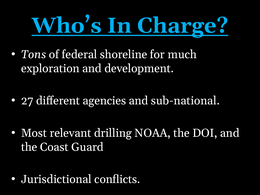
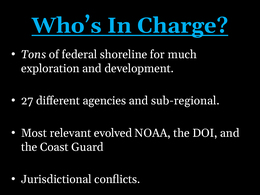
sub-national: sub-national -> sub-regional
drilling: drilling -> evolved
